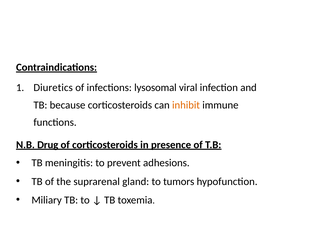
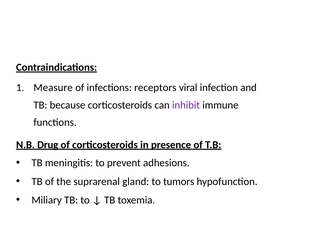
Diuretics: Diuretics -> Measure
lysosomal: lysosomal -> receptors
inhibit colour: orange -> purple
